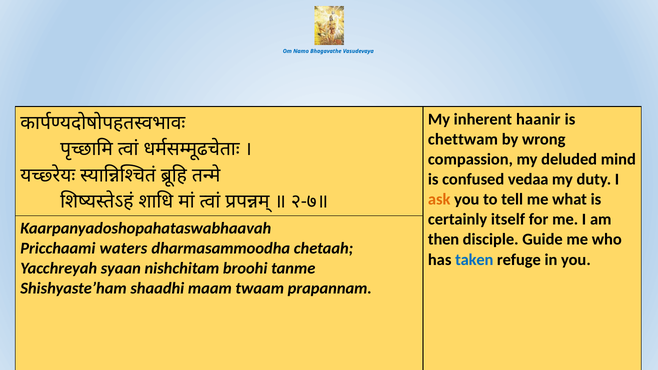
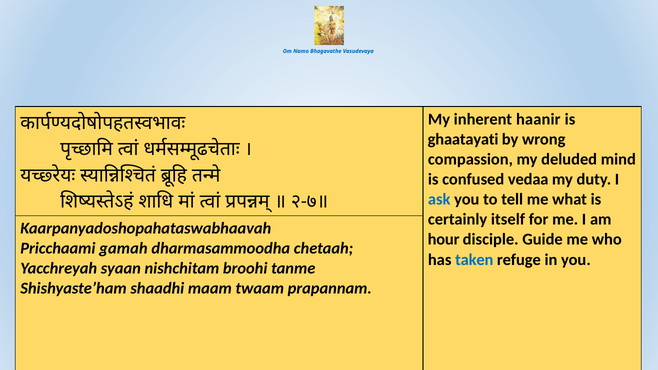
chettwam: chettwam -> ghaatayati
ask colour: orange -> blue
then: then -> hour
waters: waters -> gamah
